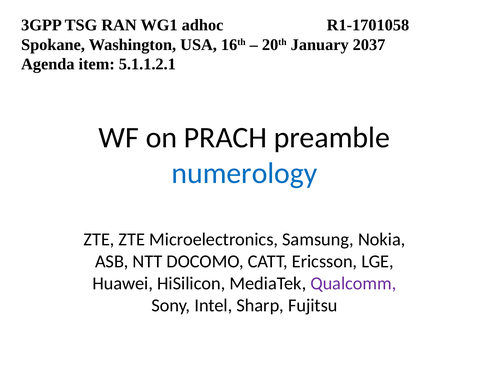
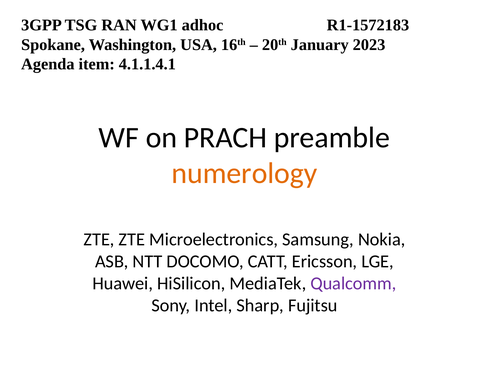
R1-1701058: R1-1701058 -> R1-1572183
2037: 2037 -> 2023
5.1.1.2.1: 5.1.1.2.1 -> 4.1.1.4.1
numerology colour: blue -> orange
